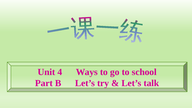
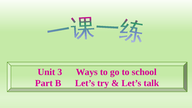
4: 4 -> 3
